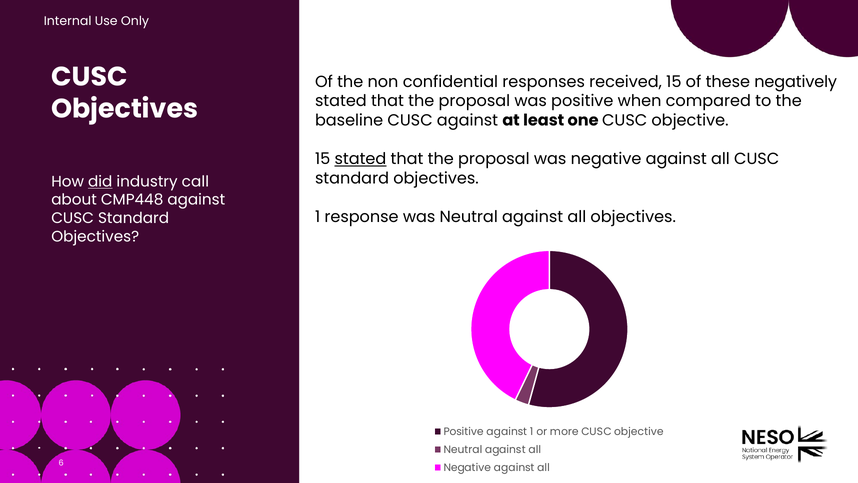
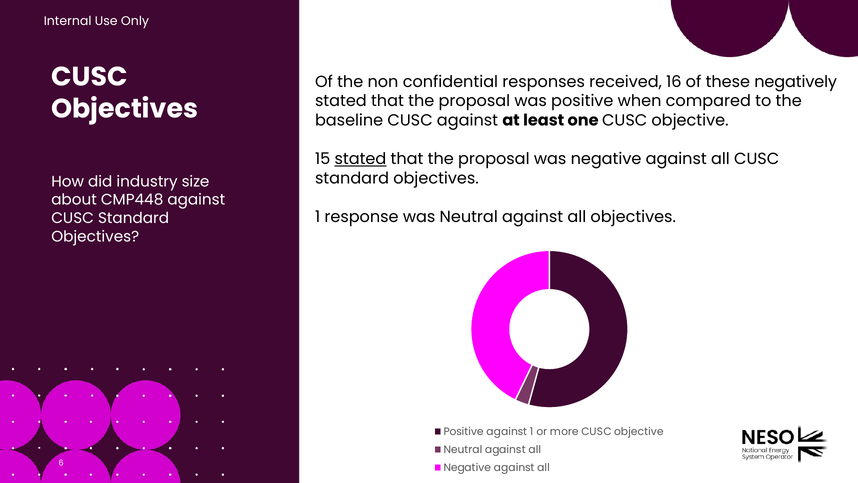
received 15: 15 -> 16
did underline: present -> none
call: call -> size
